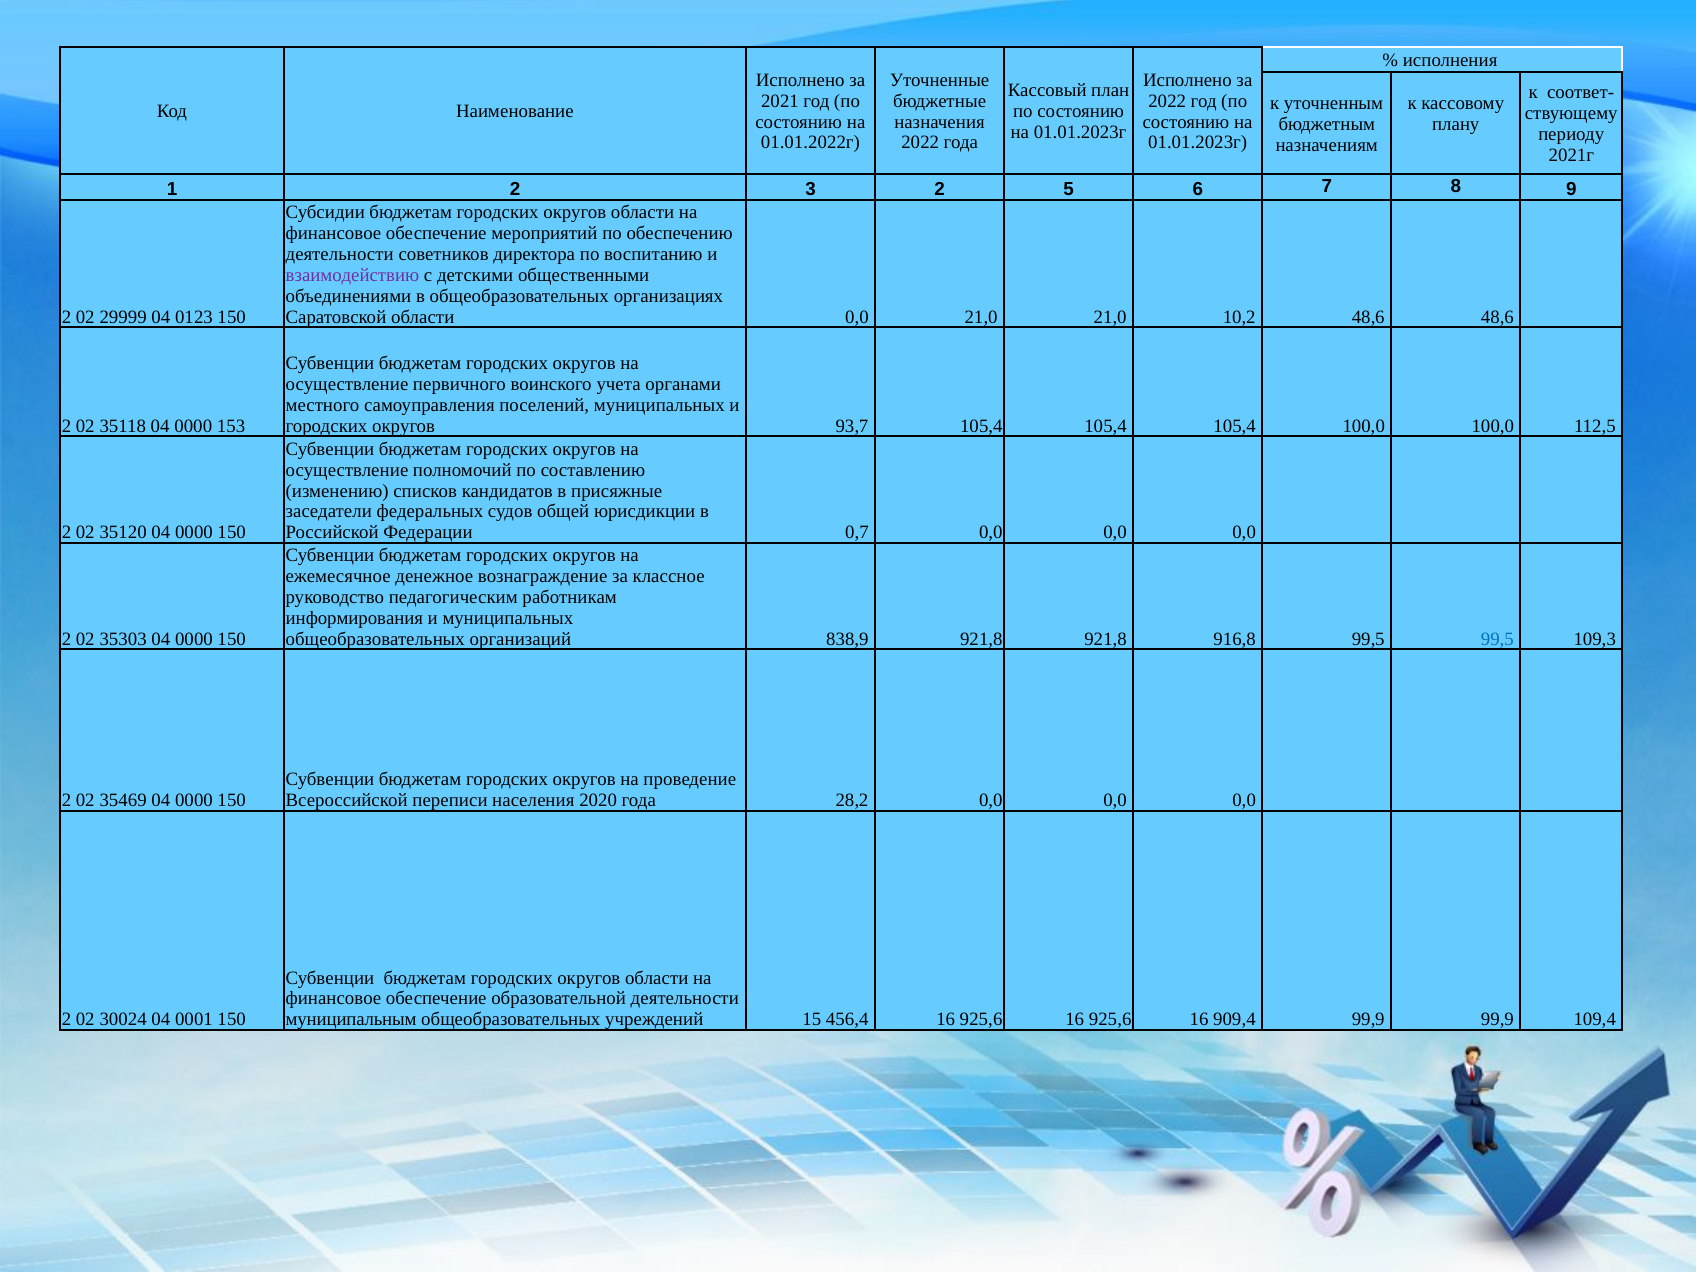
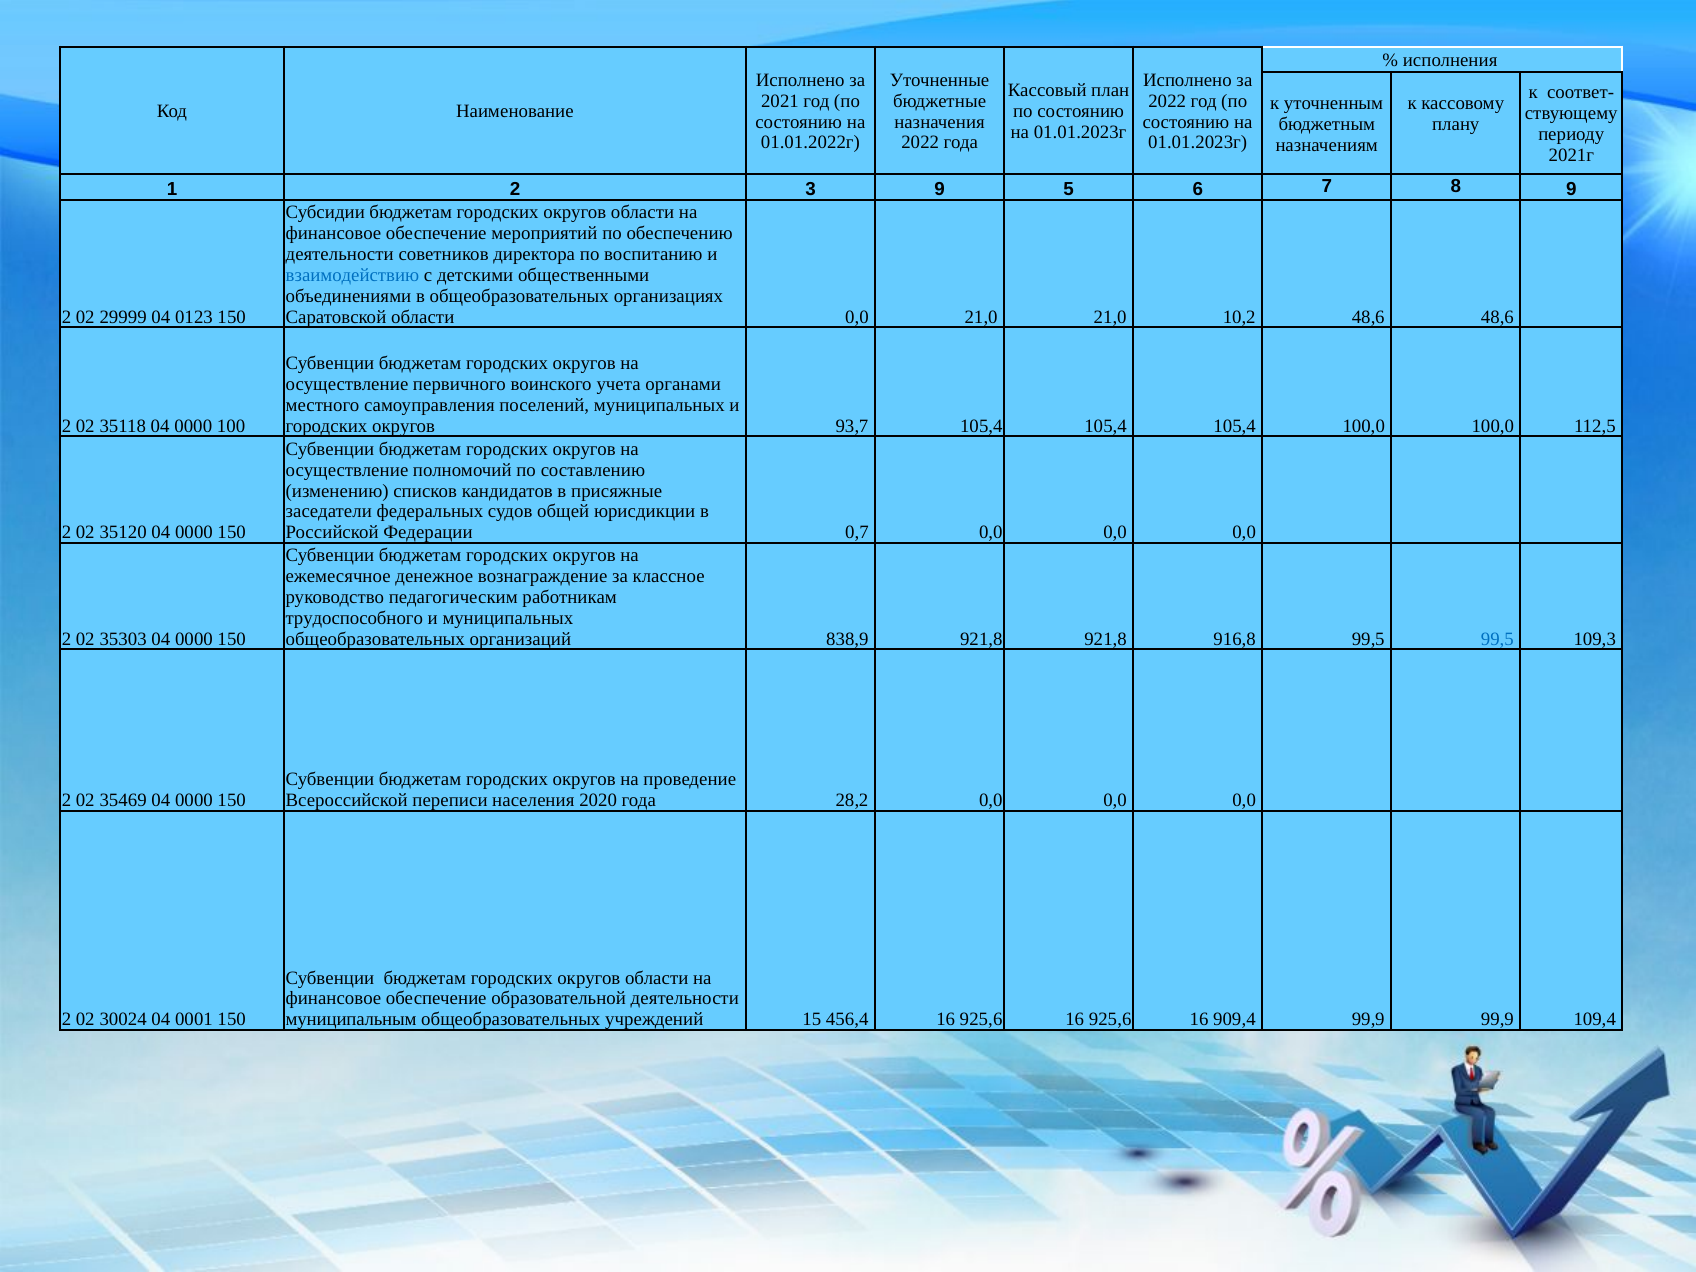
3 2: 2 -> 9
взаимодействию colour: purple -> blue
153: 153 -> 100
информирования: информирования -> трудоспособного
